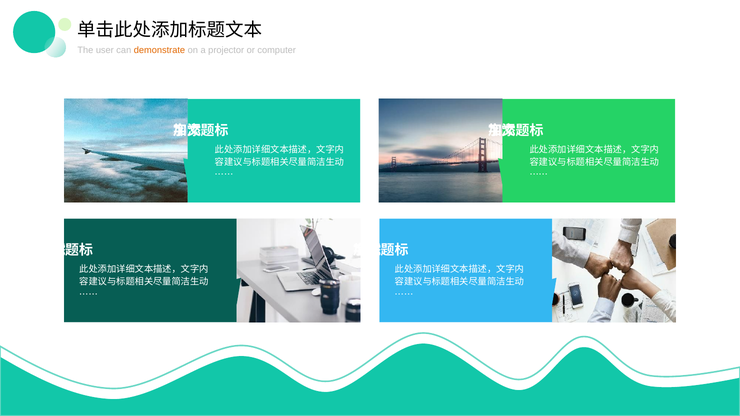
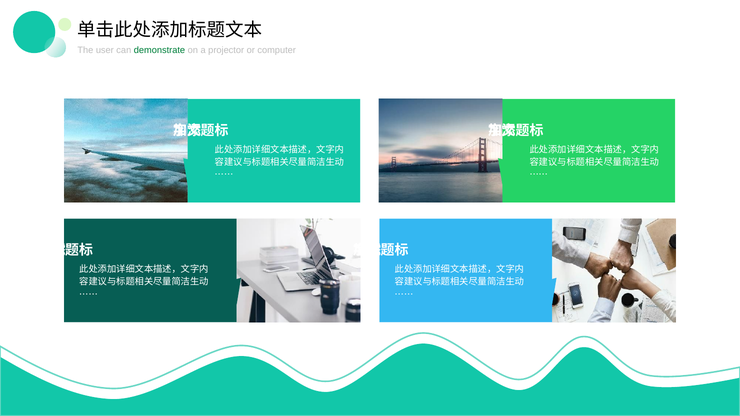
demonstrate colour: orange -> green
